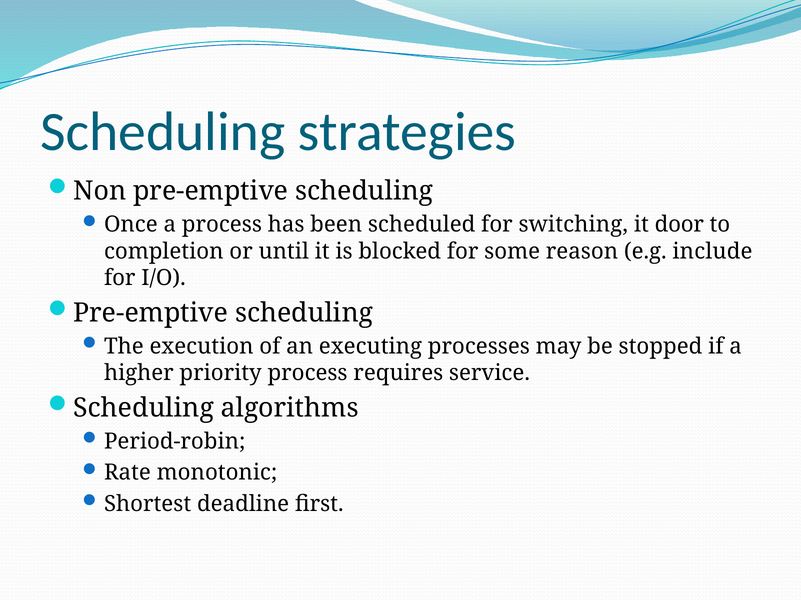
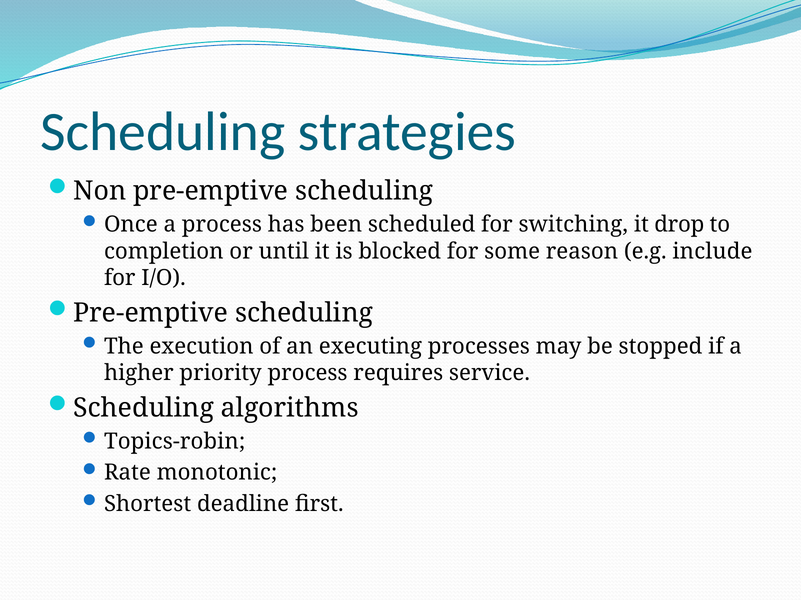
door: door -> drop
Period-robin: Period-robin -> Topics-robin
